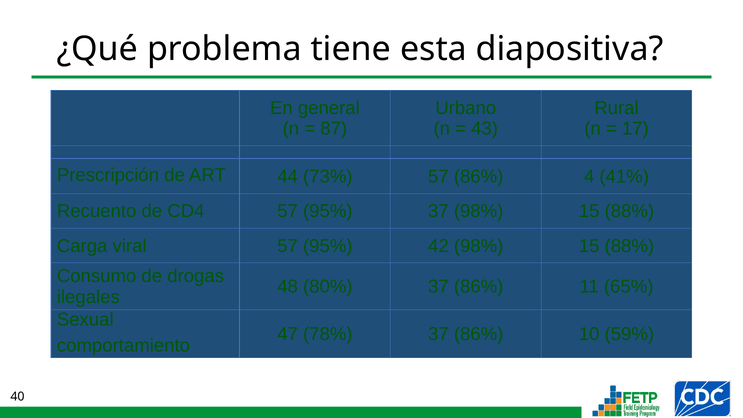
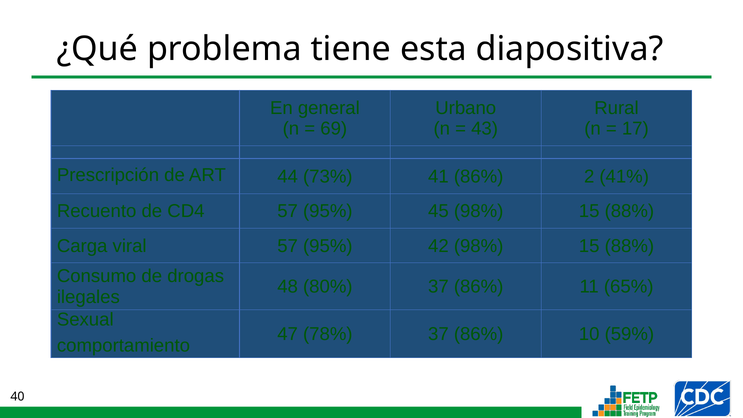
87: 87 -> 69
73% 57: 57 -> 41
4: 4 -> 2
95% 37: 37 -> 45
